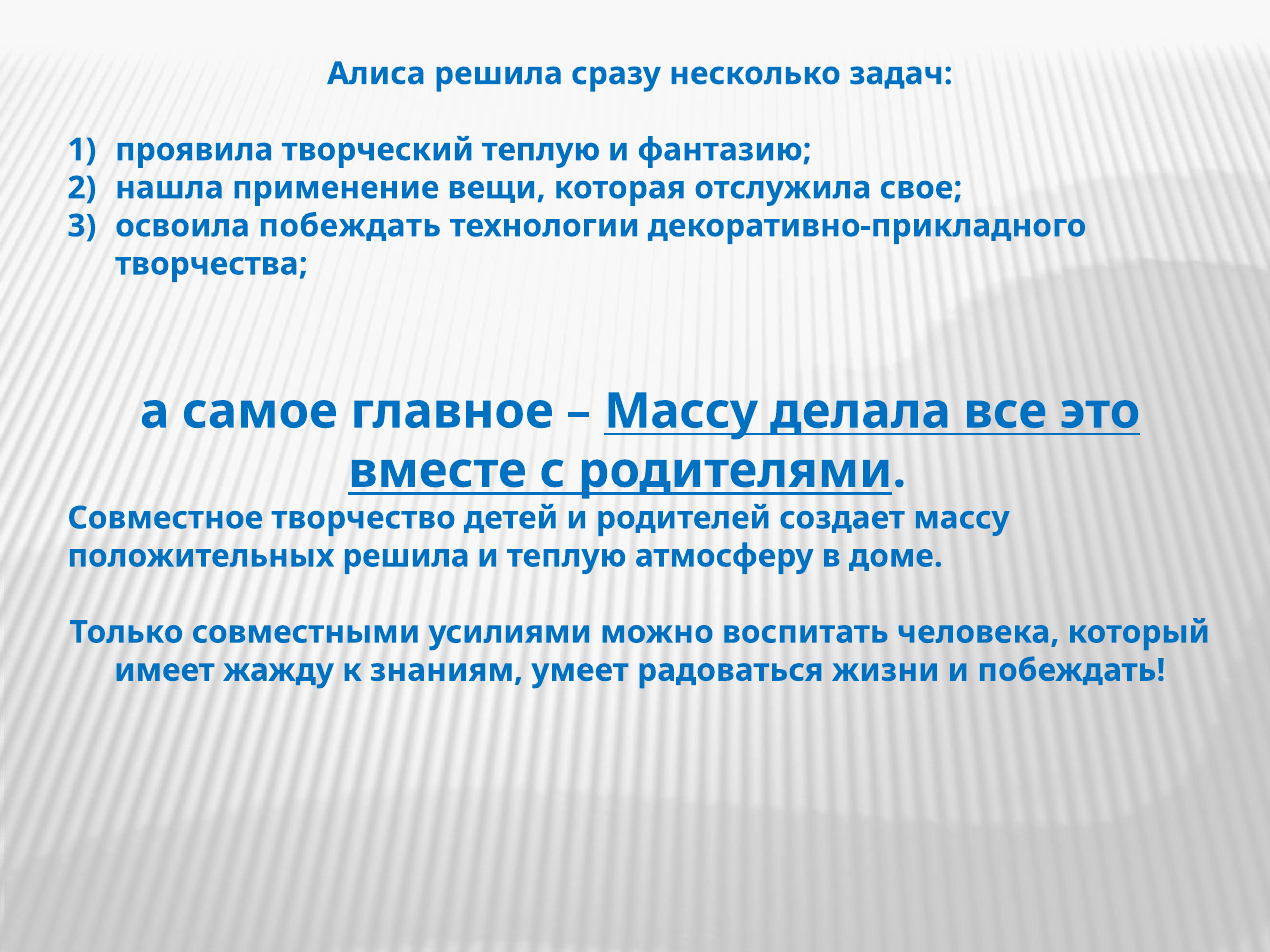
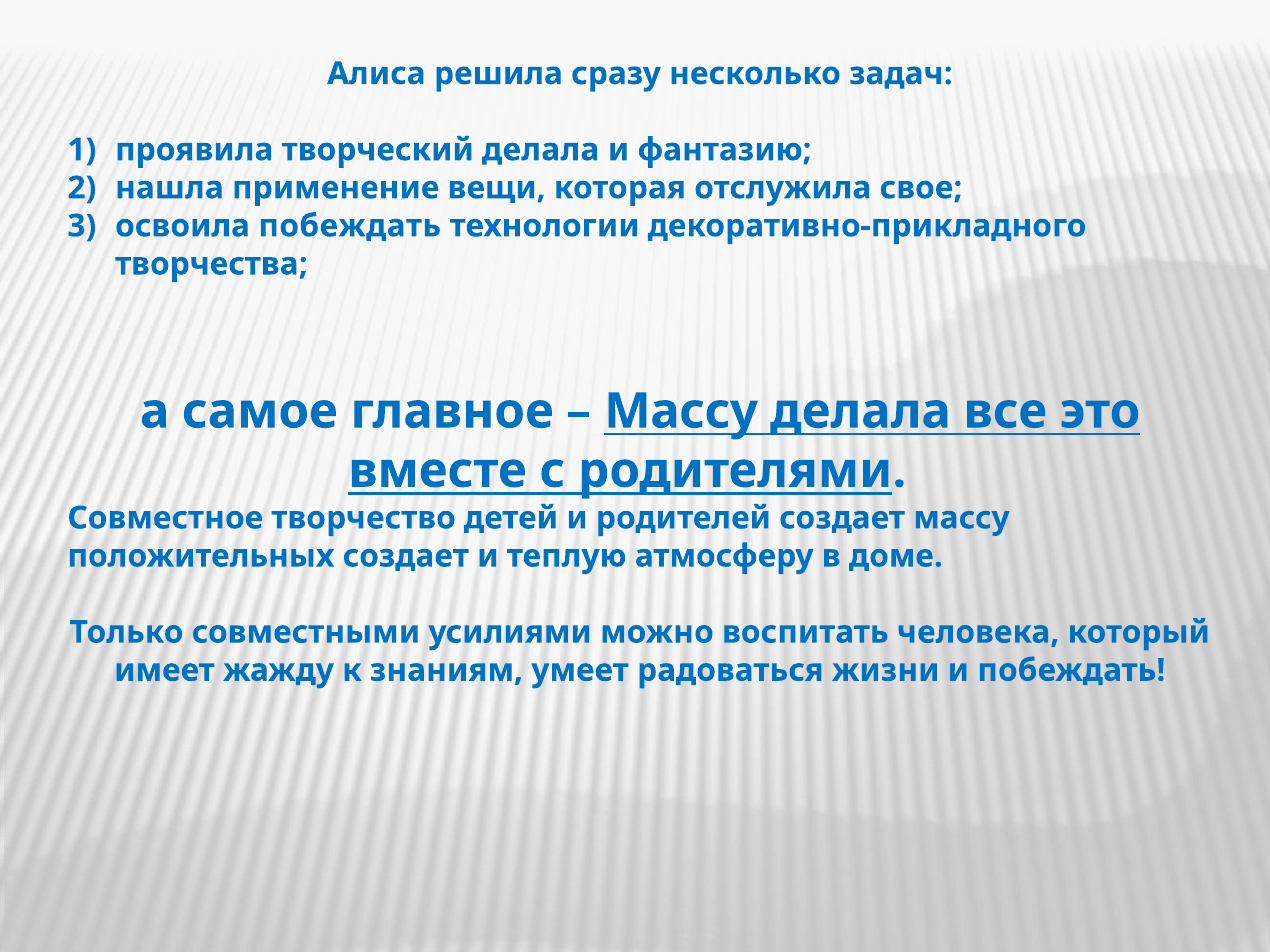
творческий теплую: теплую -> делала
положительных решила: решила -> создает
